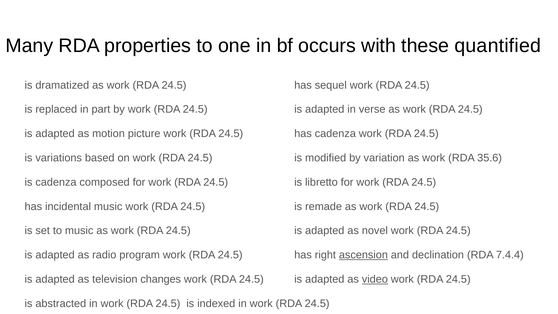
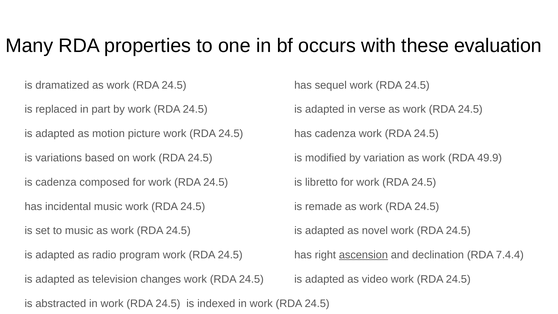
quantified: quantified -> evaluation
35.6: 35.6 -> 49.9
video underline: present -> none
